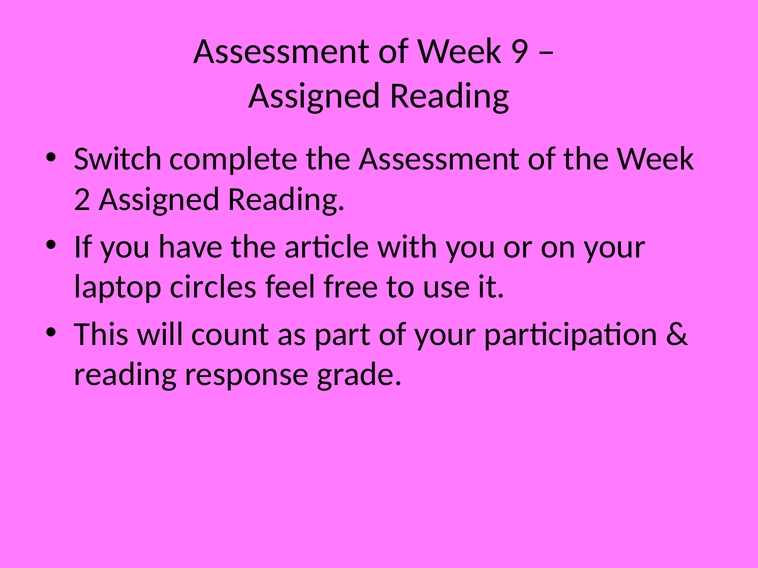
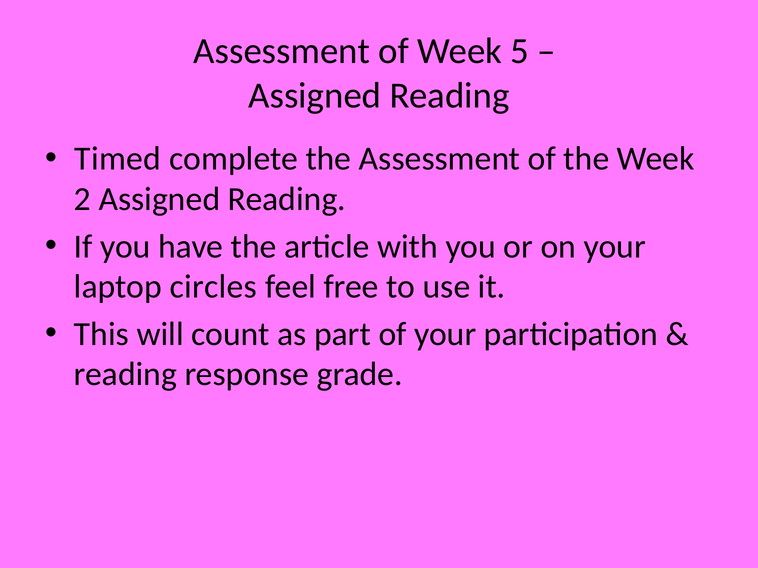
9: 9 -> 5
Switch: Switch -> Timed
